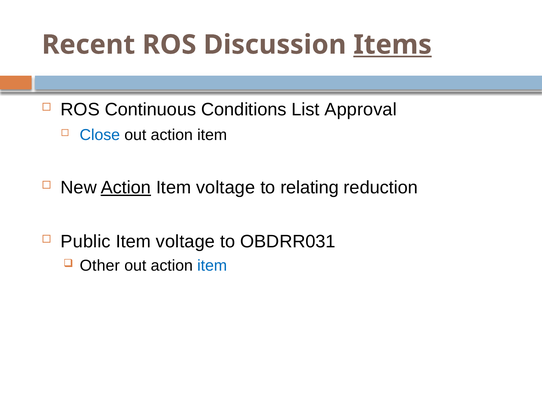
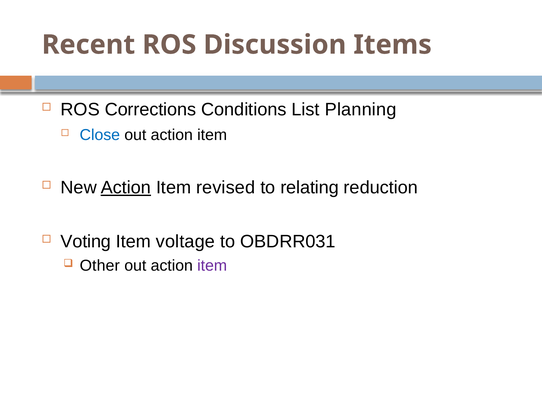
Items underline: present -> none
Continuous: Continuous -> Corrections
Approval: Approval -> Planning
voltage at (226, 188): voltage -> revised
Public: Public -> Voting
item at (212, 266) colour: blue -> purple
